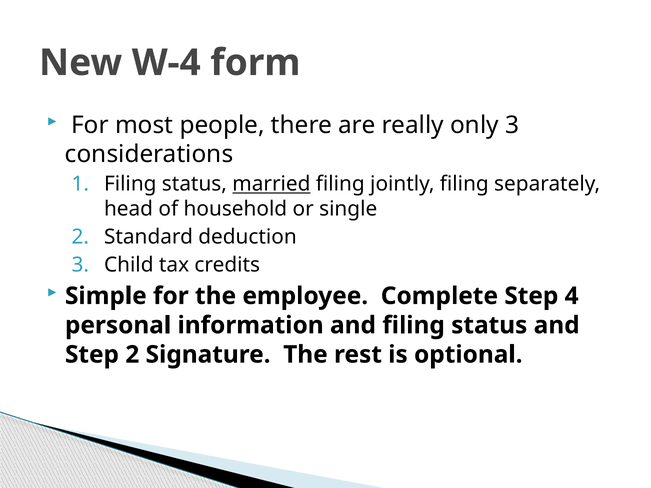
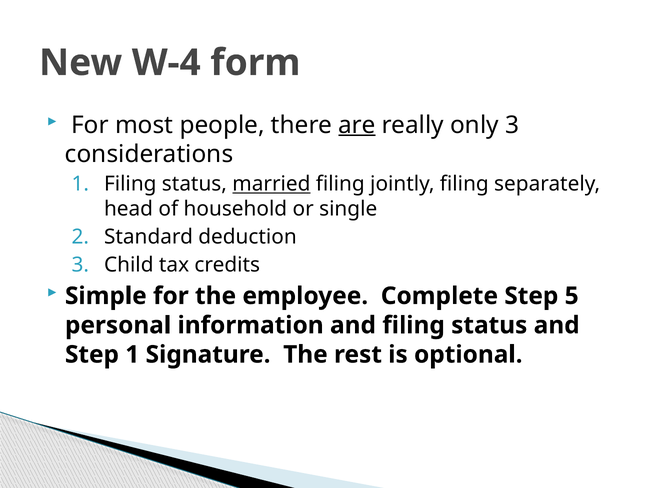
are underline: none -> present
4: 4 -> 5
Step 2: 2 -> 1
